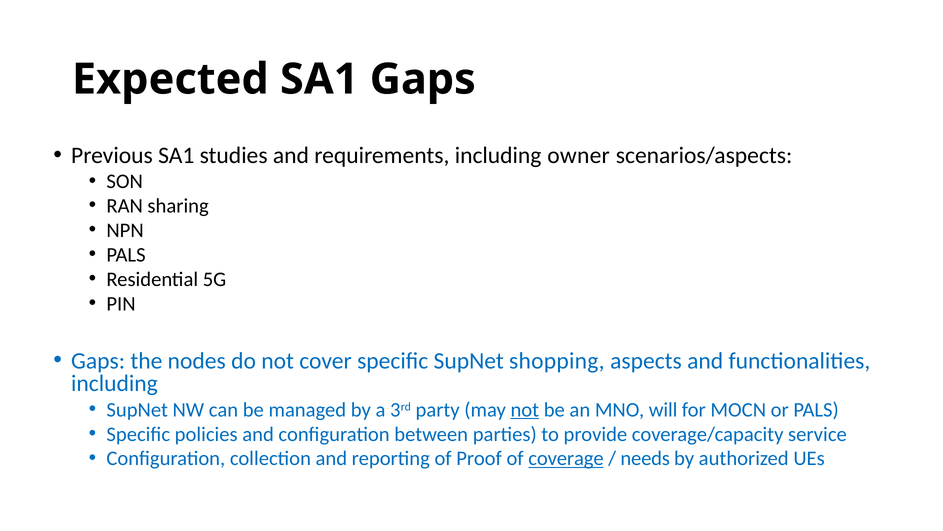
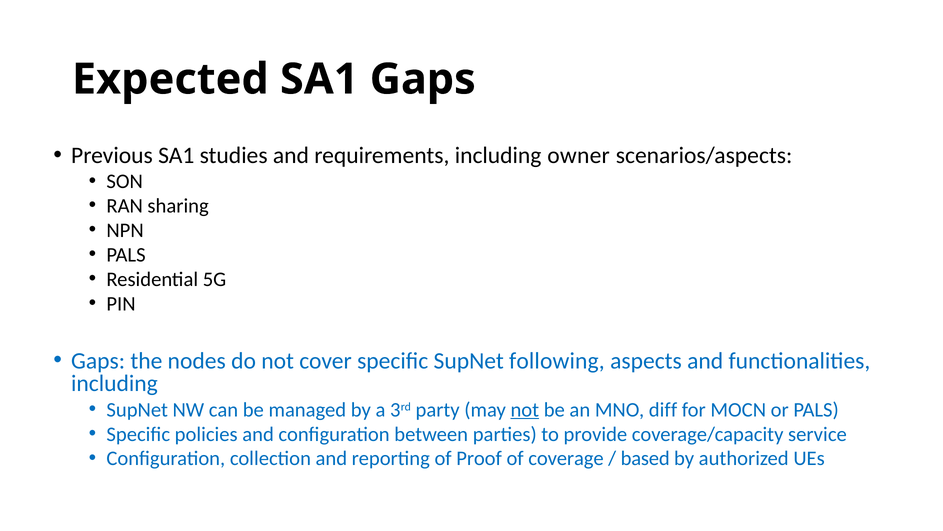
shopping: shopping -> following
will: will -> diff
coverage underline: present -> none
needs: needs -> based
